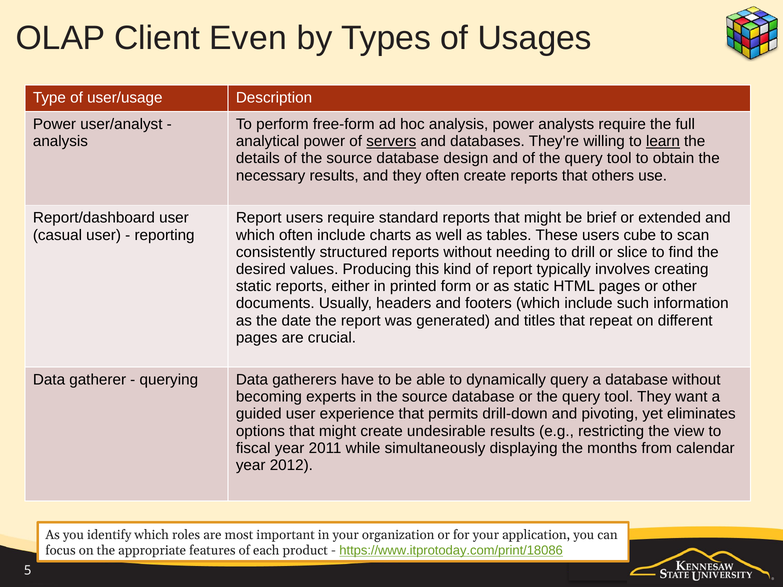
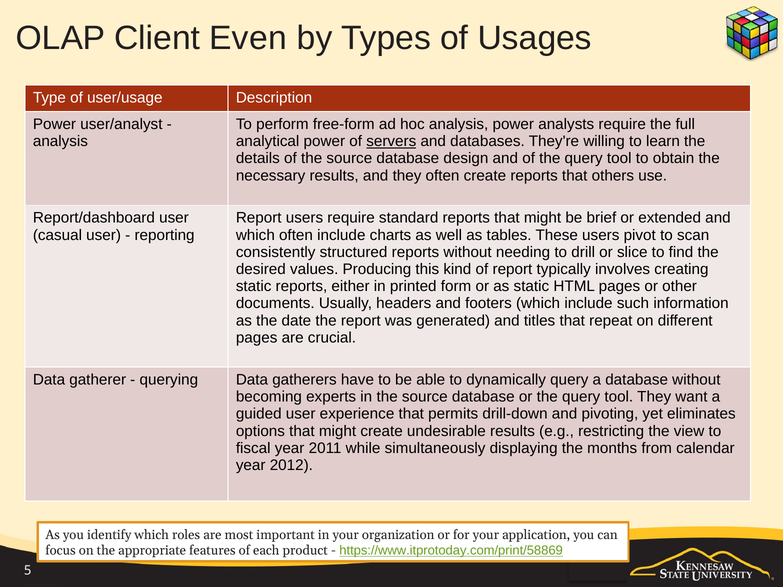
learn underline: present -> none
cube: cube -> pivot
https://www.itprotoday.com/print/18086: https://www.itprotoday.com/print/18086 -> https://www.itprotoday.com/print/58869
